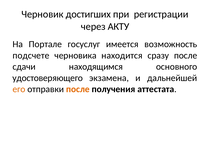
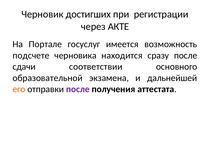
АКТУ: АКТУ -> АКТЕ
находящимся: находящимся -> соответствии
удостоверяющего: удостоверяющего -> образовательной
после at (78, 89) colour: orange -> purple
